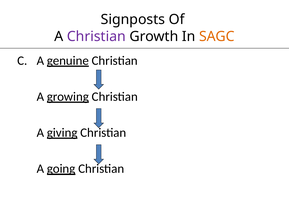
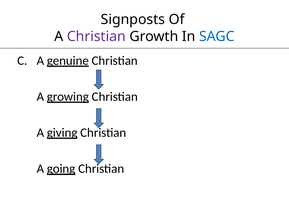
SAGC colour: orange -> blue
